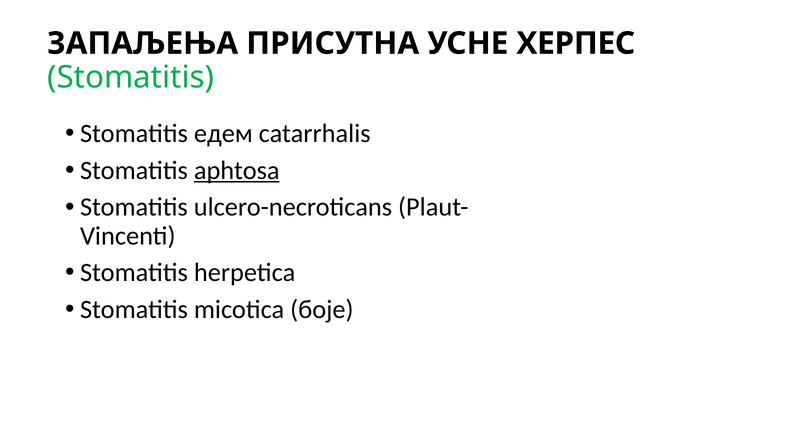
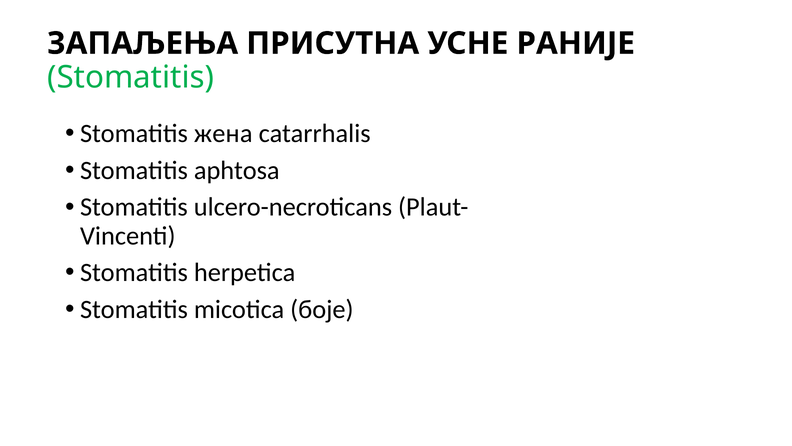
ХЕРПЕС: ХЕРПЕС -> РАНИЈЕ
едем: едем -> жена
aphtosa underline: present -> none
